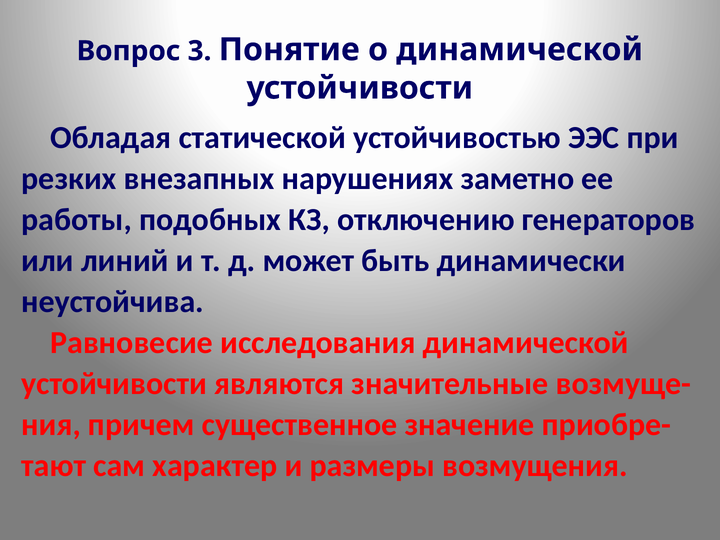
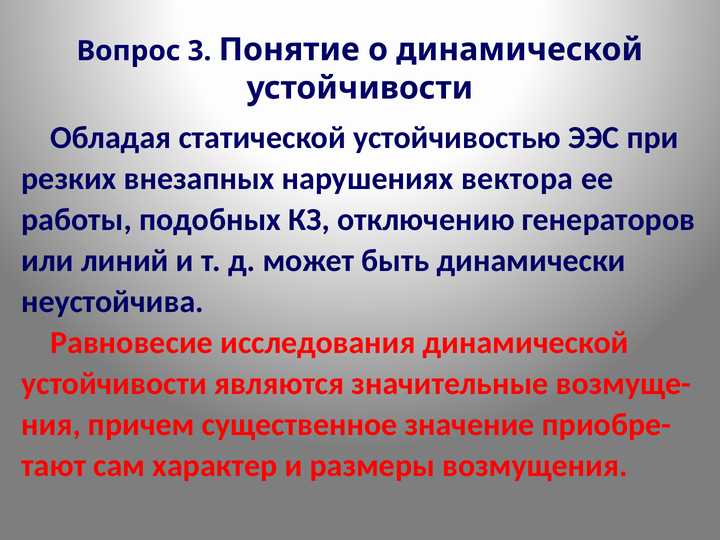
заметно: заметно -> вектора
